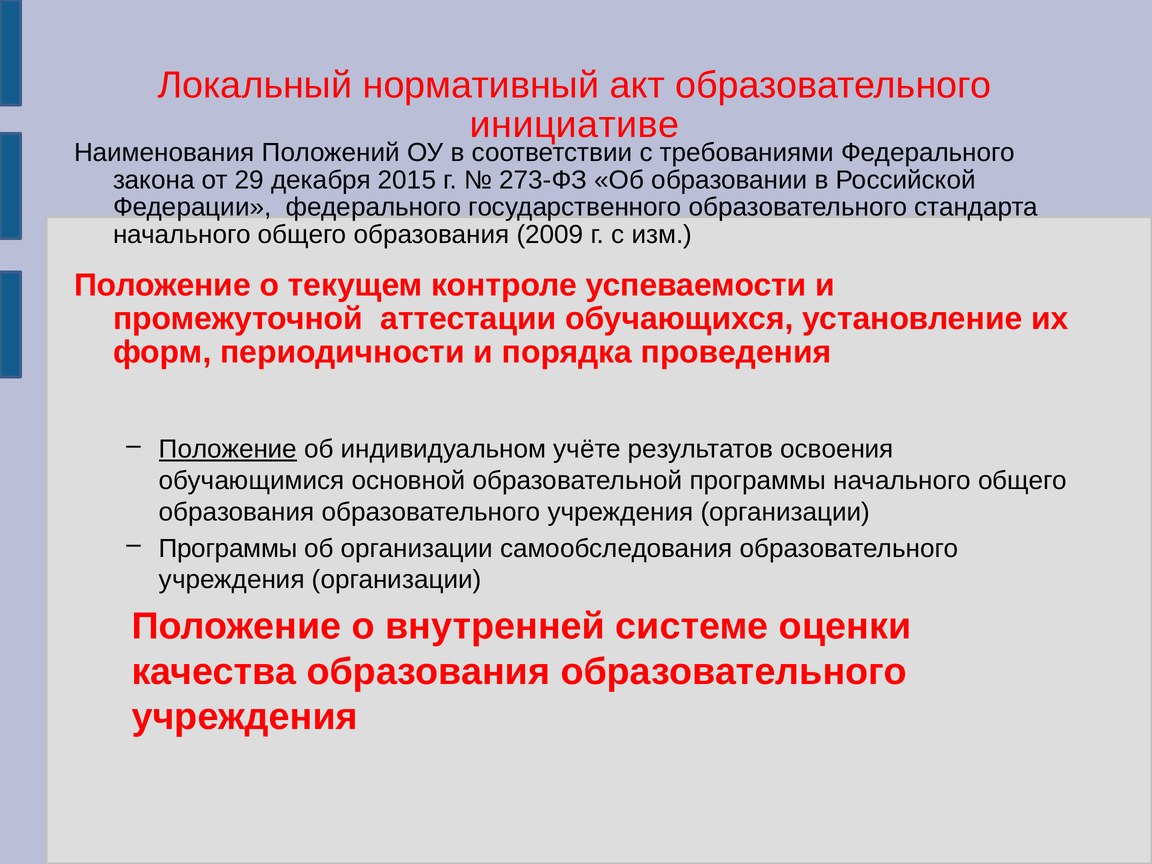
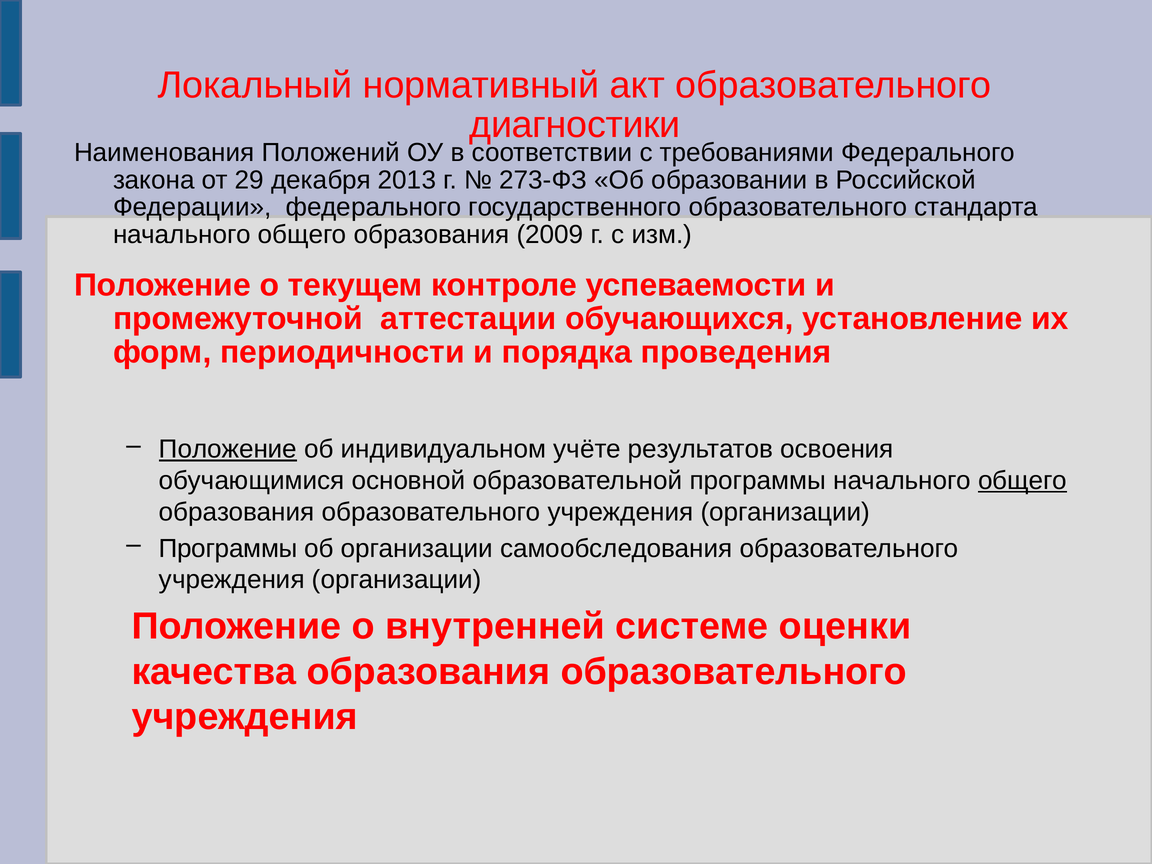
инициативе: инициативе -> диагностики
2015: 2015 -> 2013
общего at (1022, 481) underline: none -> present
